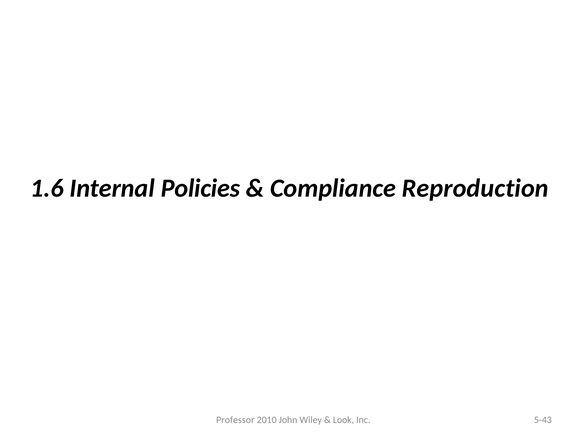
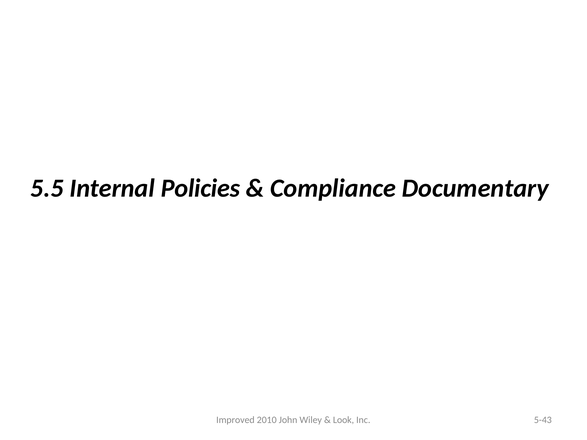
1.6: 1.6 -> 5.5
Reproduction: Reproduction -> Documentary
Professor: Professor -> Improved
